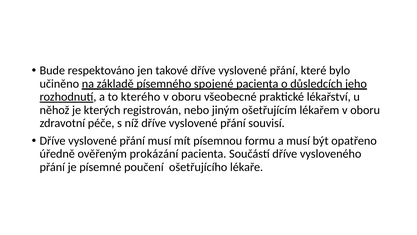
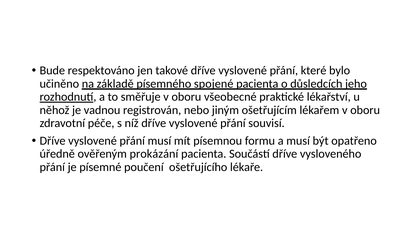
kterého: kterého -> směřuje
kterých: kterých -> vadnou
